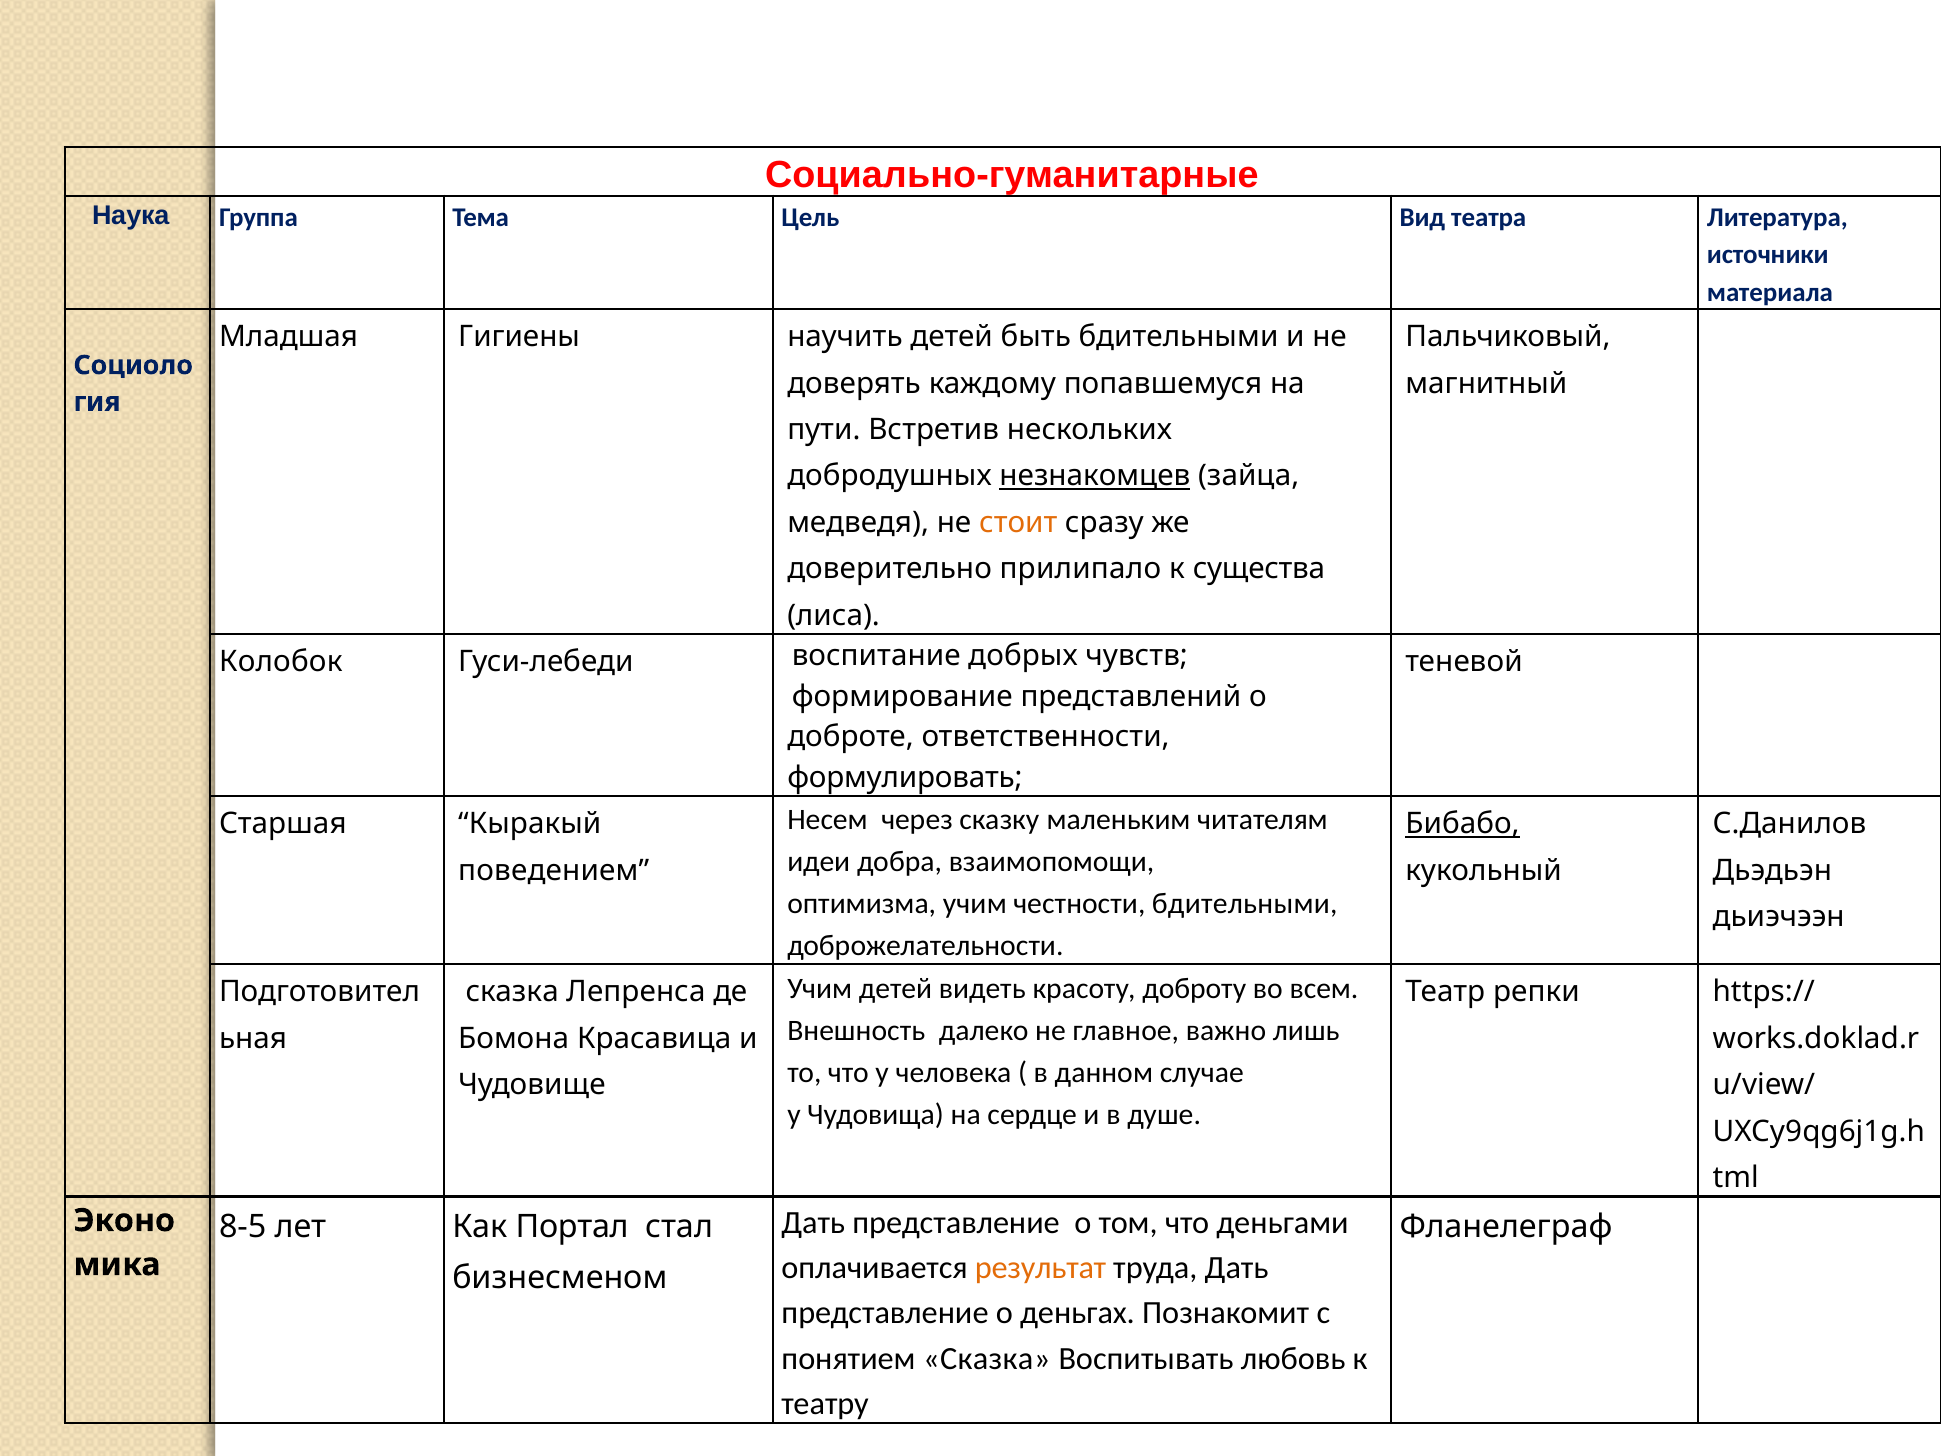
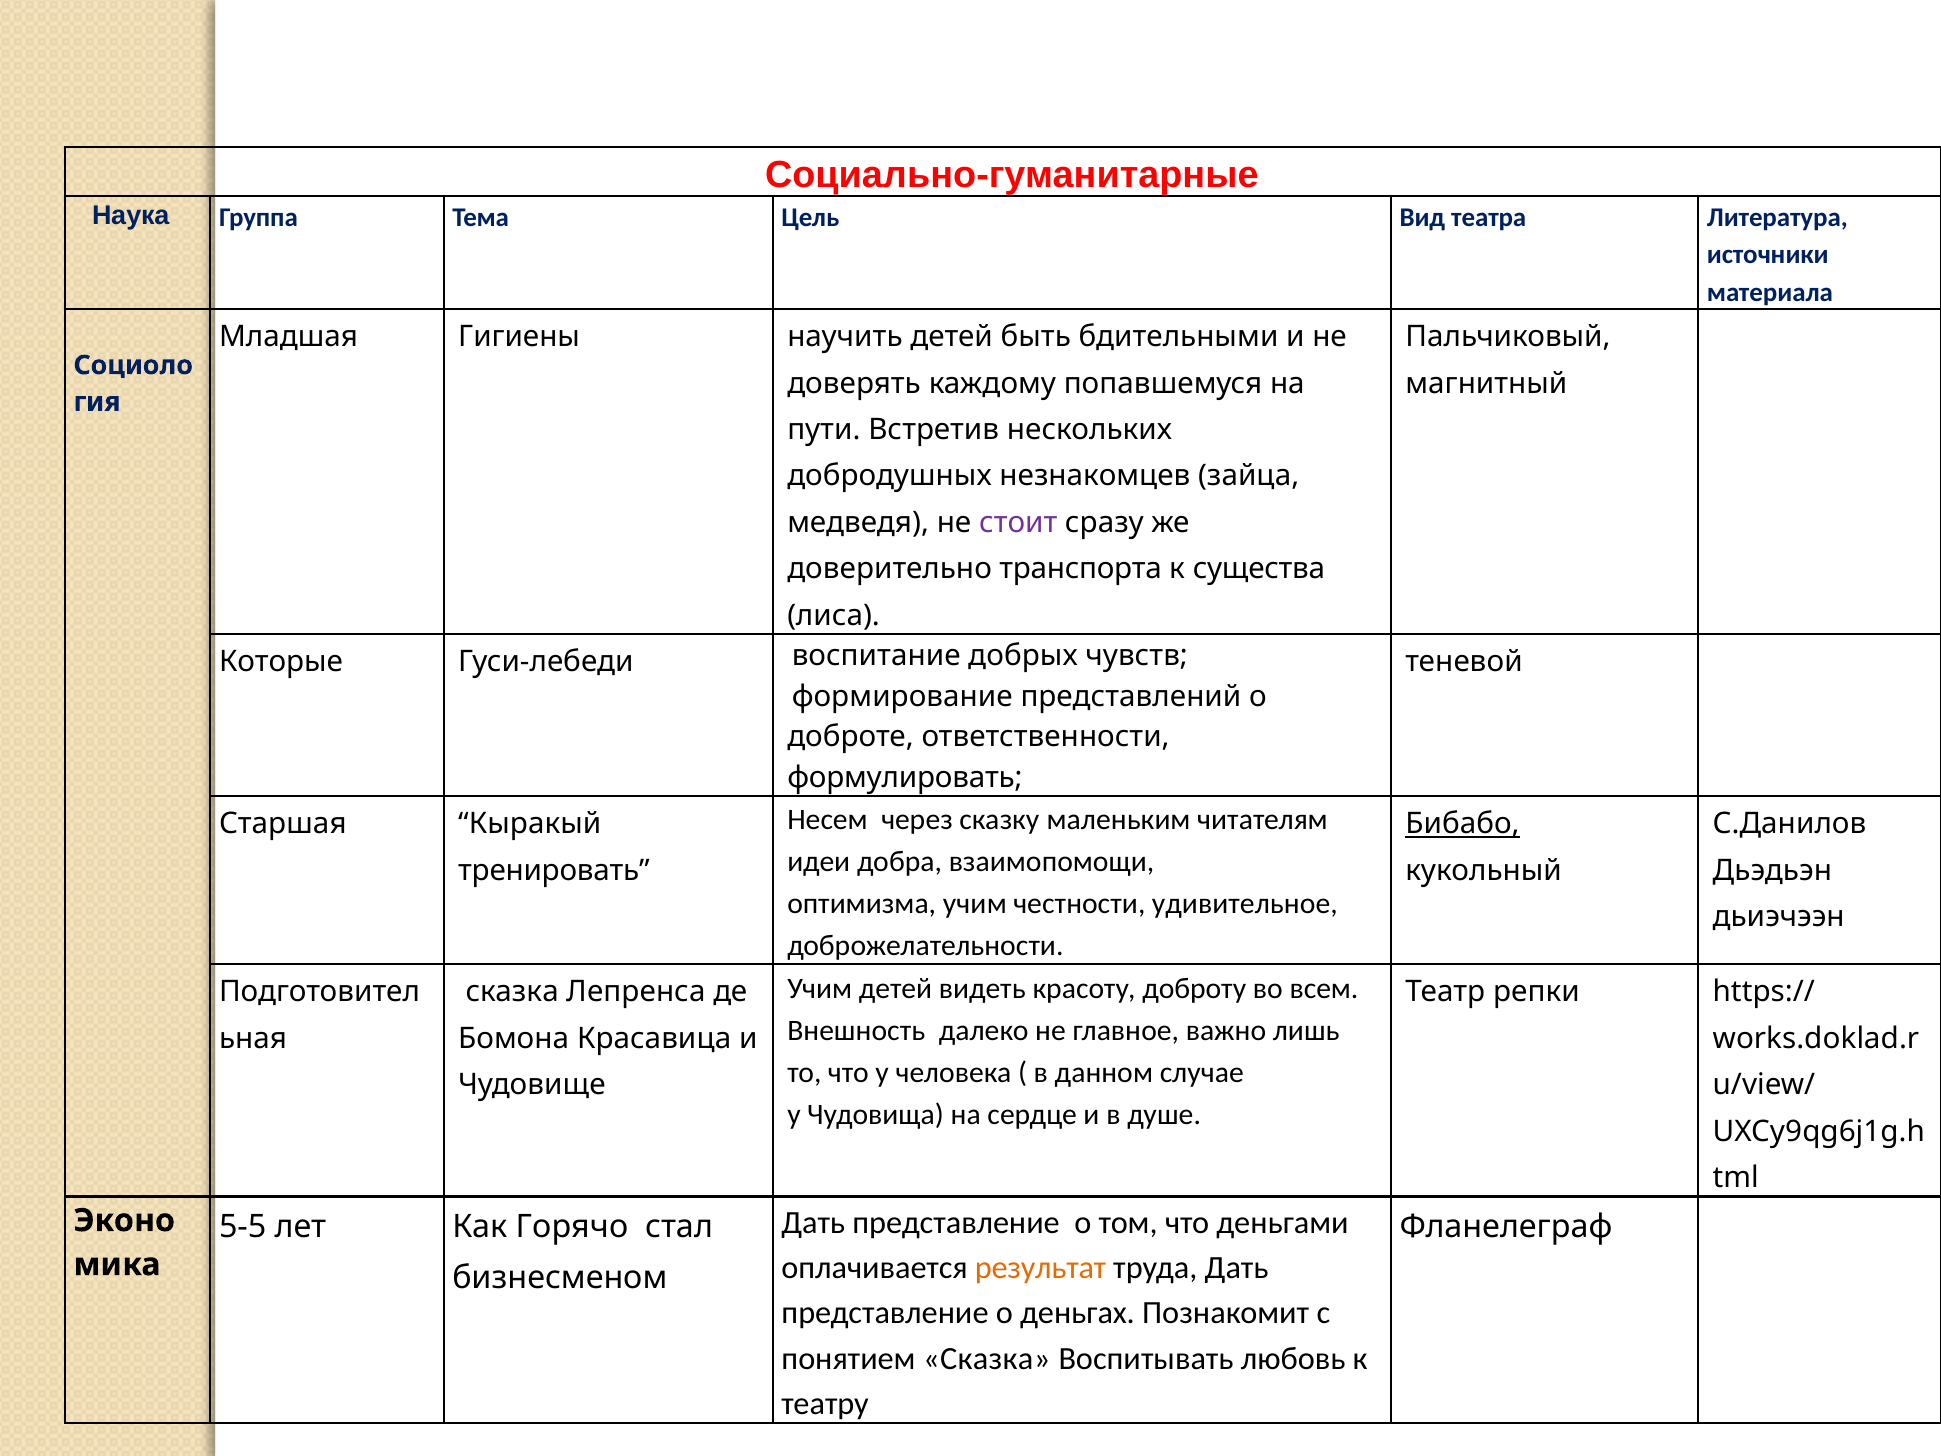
незнакомцев underline: present -> none
стоит colour: orange -> purple
прилипало: прилипало -> транспорта
Колобок: Колобок -> Которые
поведением: поведением -> тренировать
честности бдительными: бдительными -> удивительное
8-5: 8-5 -> 5-5
Портал: Портал -> Горячо
